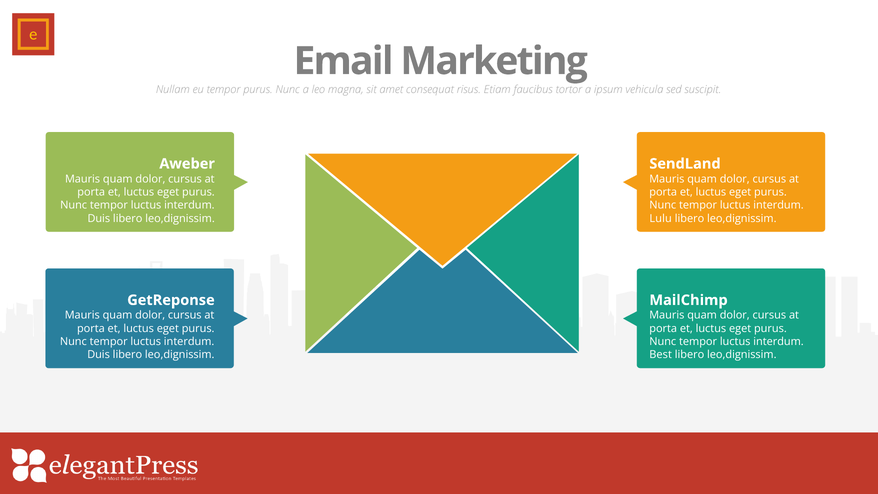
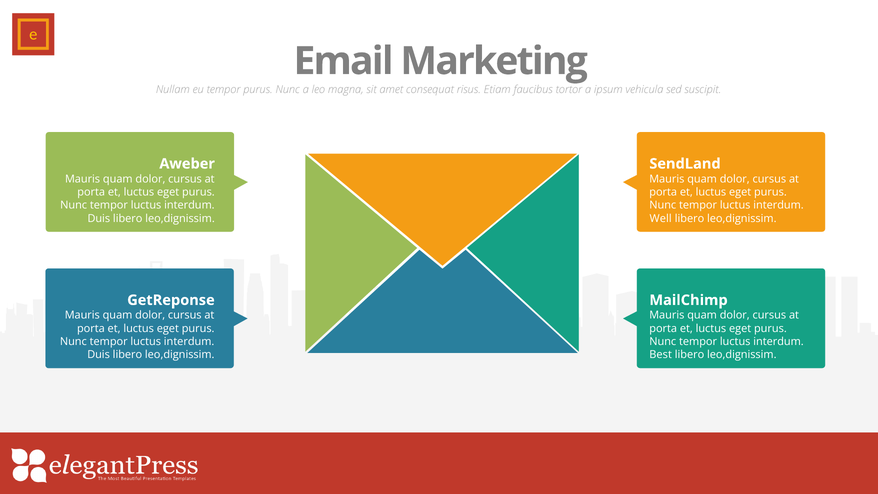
Lulu: Lulu -> Well
